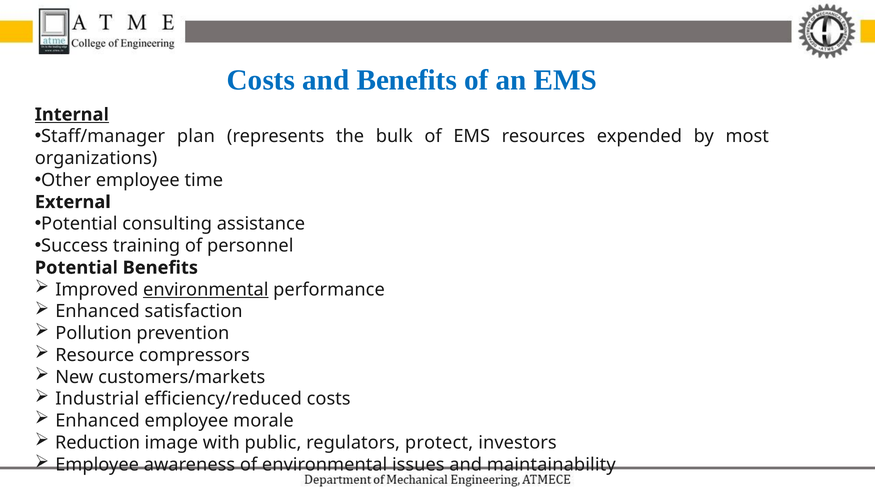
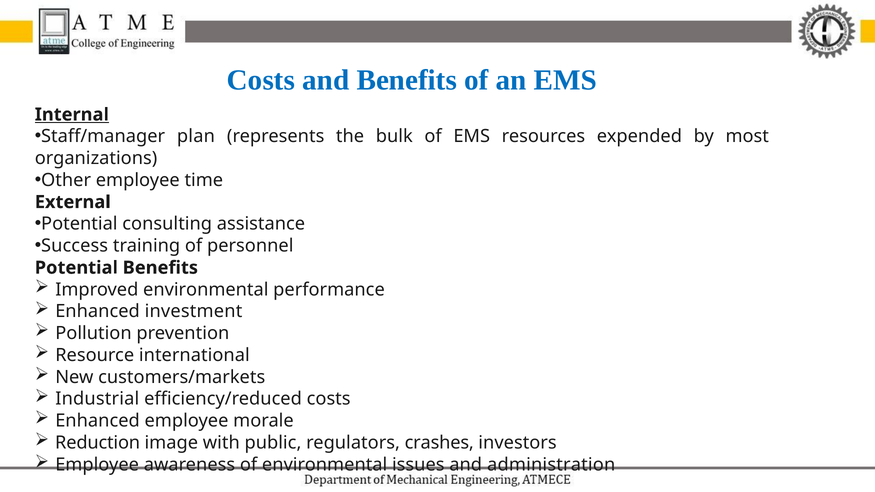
environmental at (206, 290) underline: present -> none
satisfaction: satisfaction -> investment
compressors: compressors -> international
protect: protect -> crashes
maintainability: maintainability -> administration
